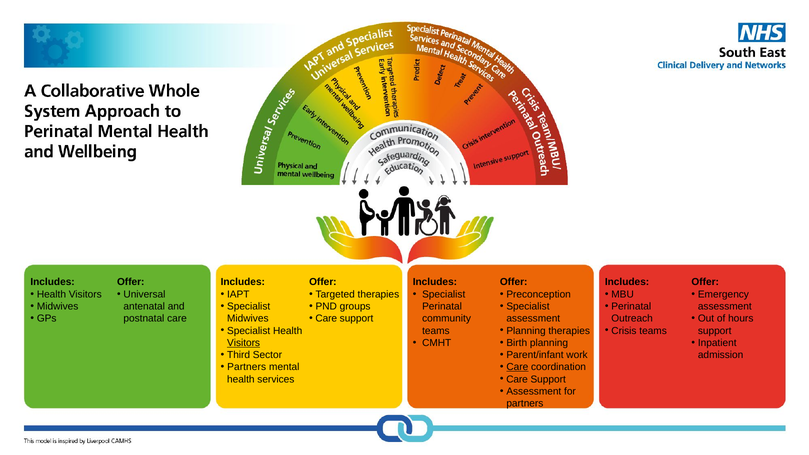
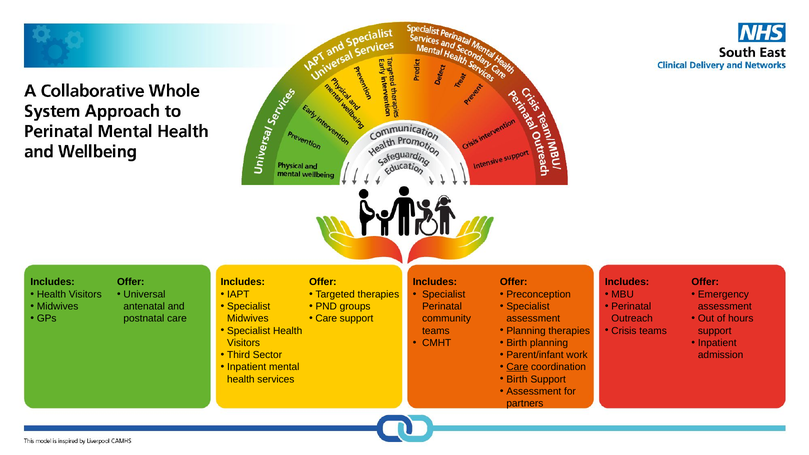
Visitors at (244, 343) underline: present -> none
Partners at (247, 367): Partners -> Inpatient
Care at (517, 379): Care -> Birth
